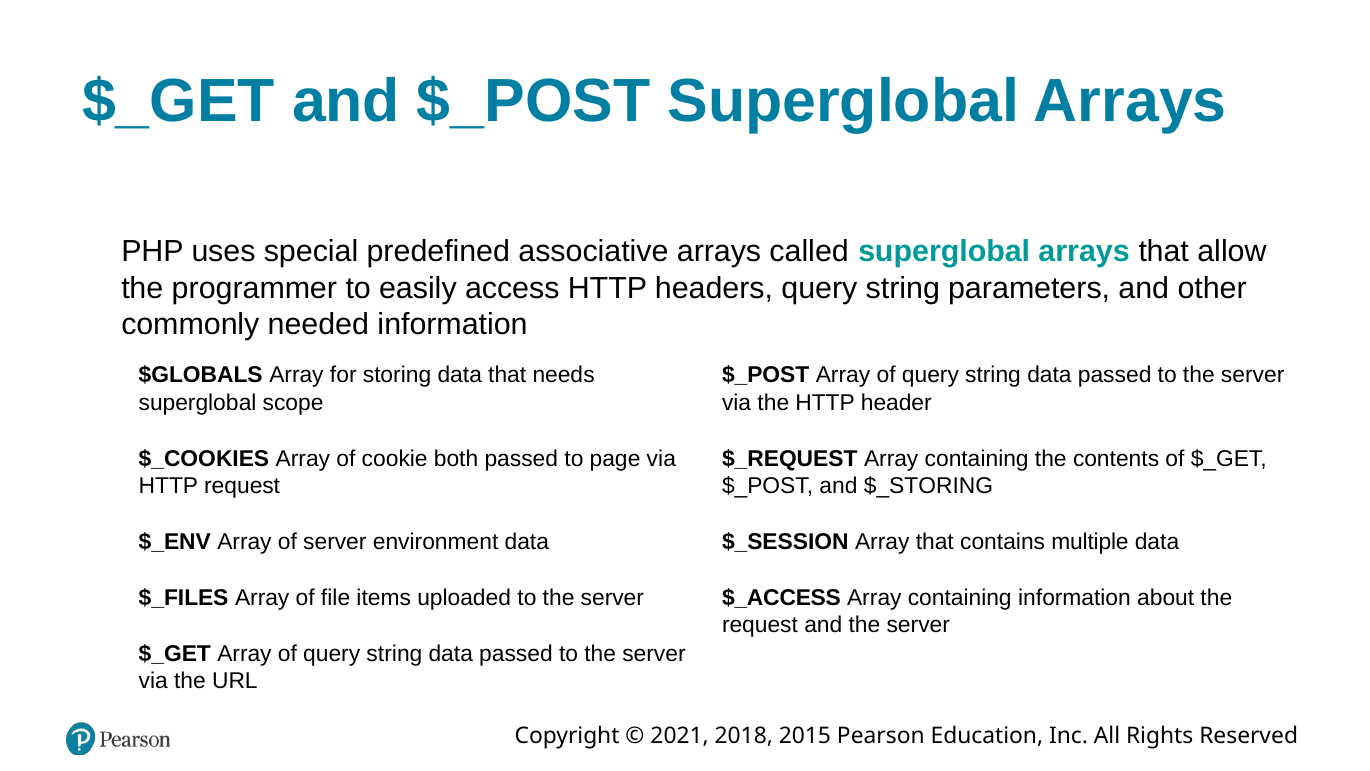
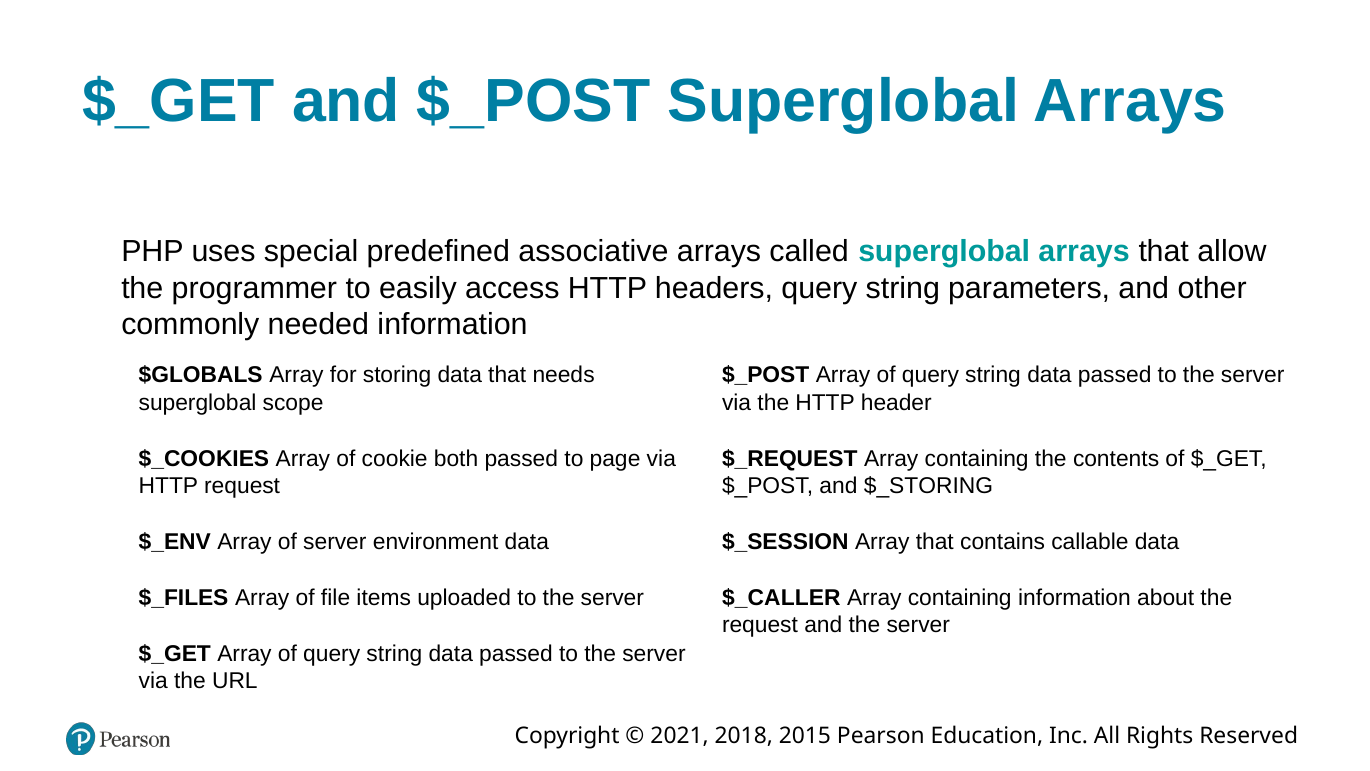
multiple: multiple -> callable
$_ACCESS: $_ACCESS -> $_CALLER
